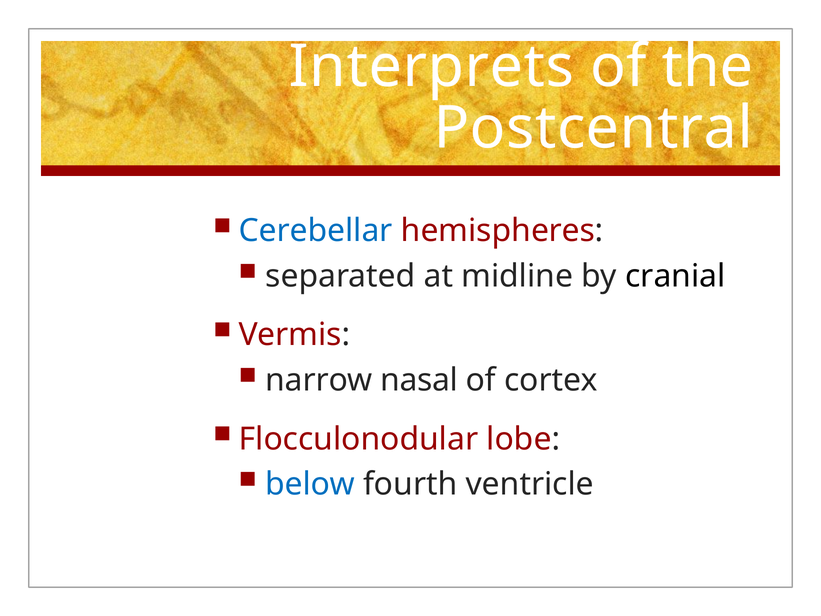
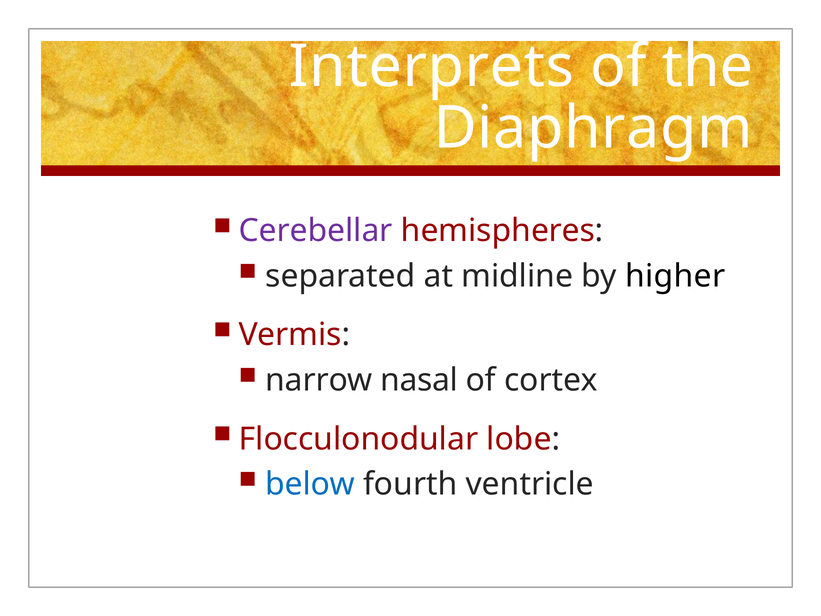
Postcentral: Postcentral -> Diaphragm
Cerebellar colour: blue -> purple
cranial: cranial -> higher
